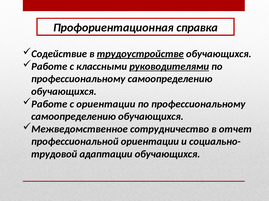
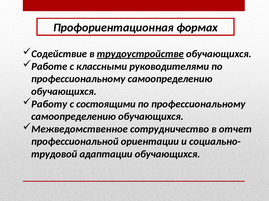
справка: справка -> формах
руководителями underline: present -> none
Работе at (49, 104): Работе -> Работу
с ориентации: ориентации -> состоящими
